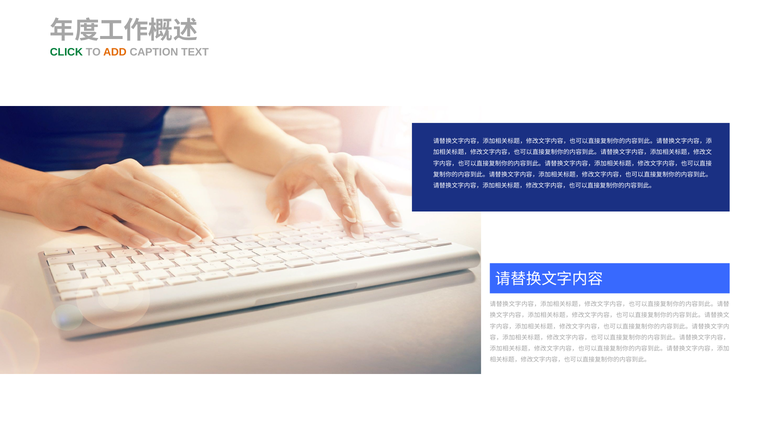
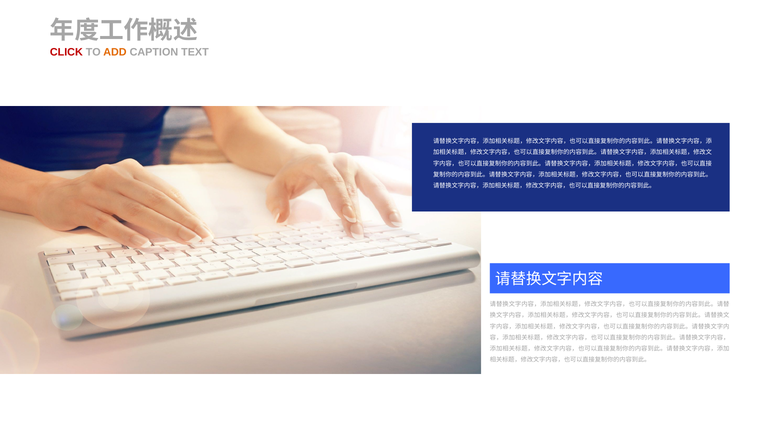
CLICK colour: green -> red
